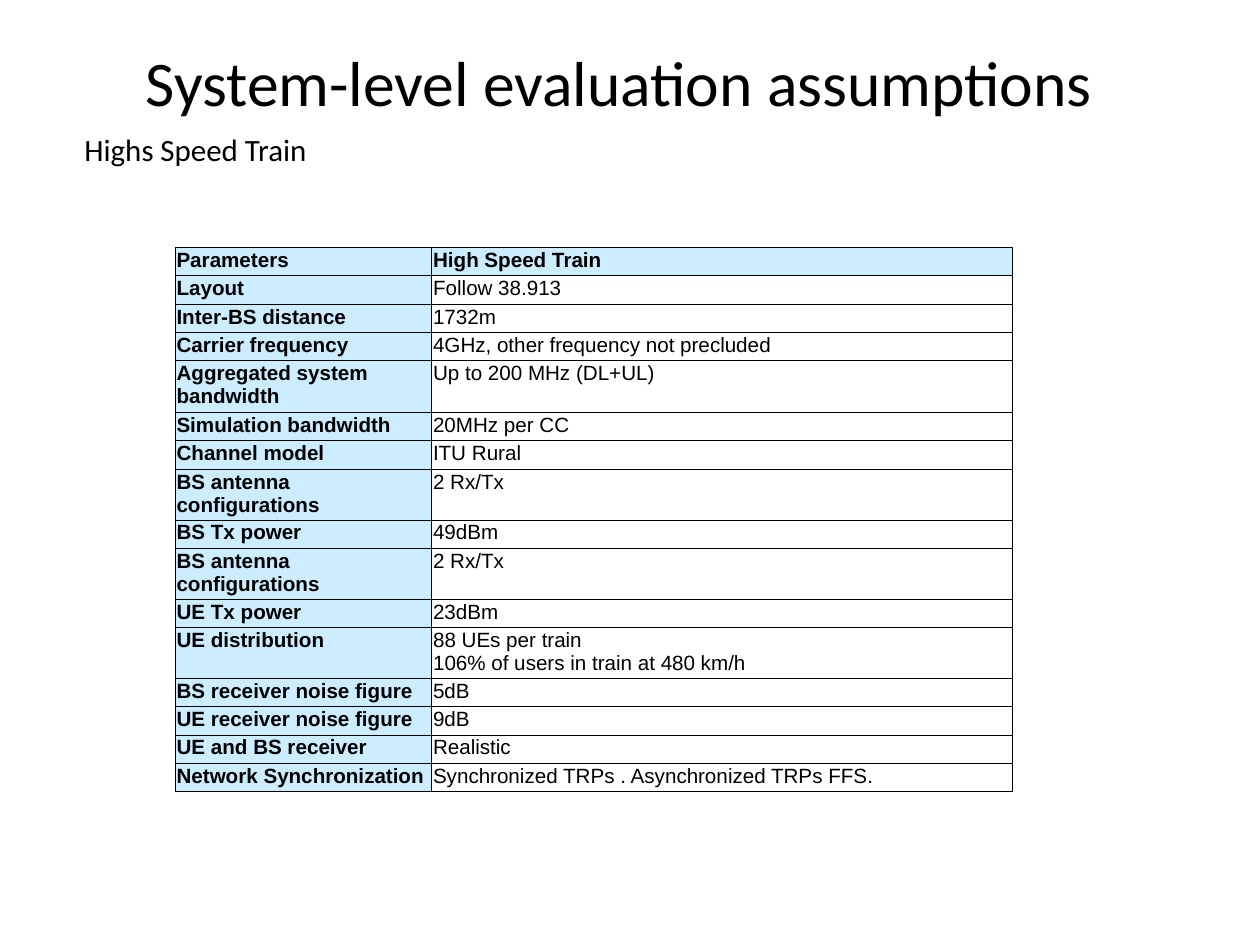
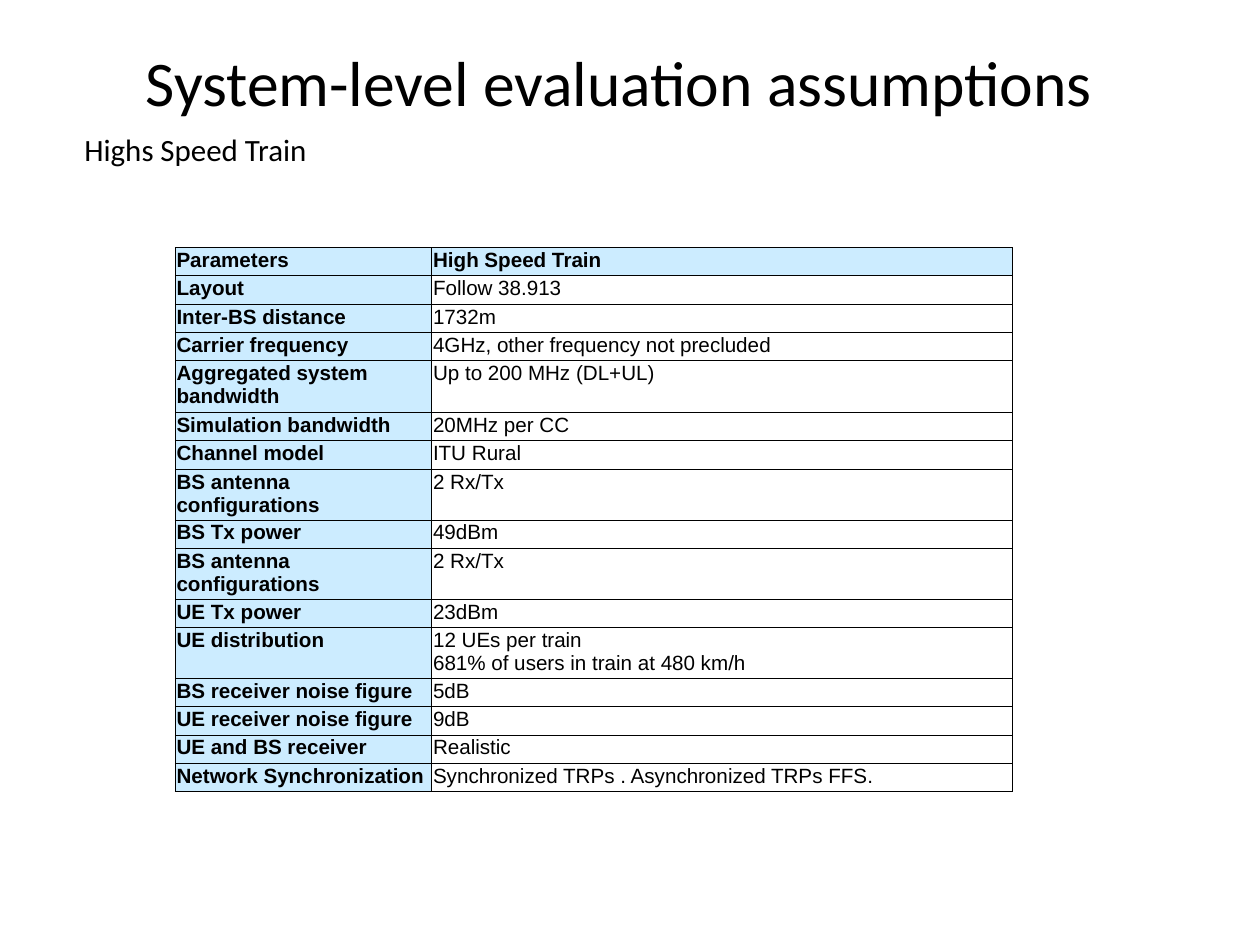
88: 88 -> 12
106%: 106% -> 681%
